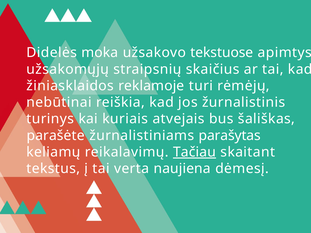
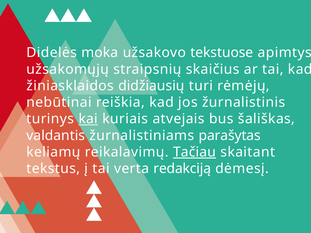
reklamoje: reklamoje -> didžiausių
kai underline: none -> present
parašėte: parašėte -> valdantis
naujiena: naujiena -> redakciją
